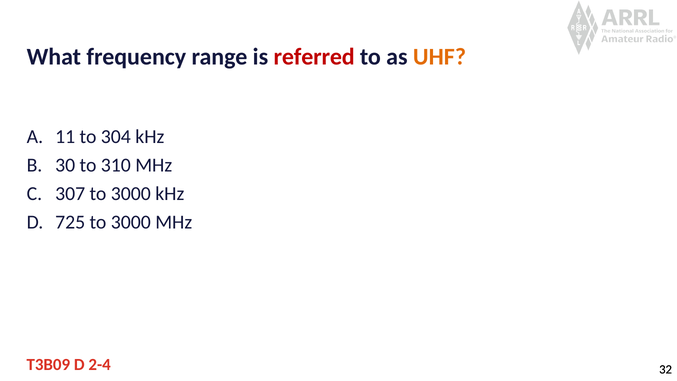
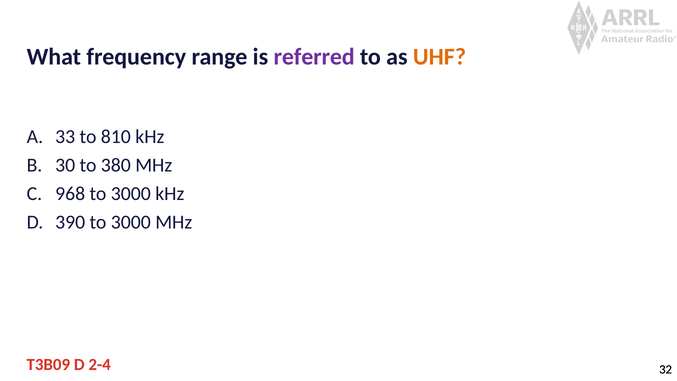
referred colour: red -> purple
11: 11 -> 33
304: 304 -> 810
310: 310 -> 380
307: 307 -> 968
725: 725 -> 390
